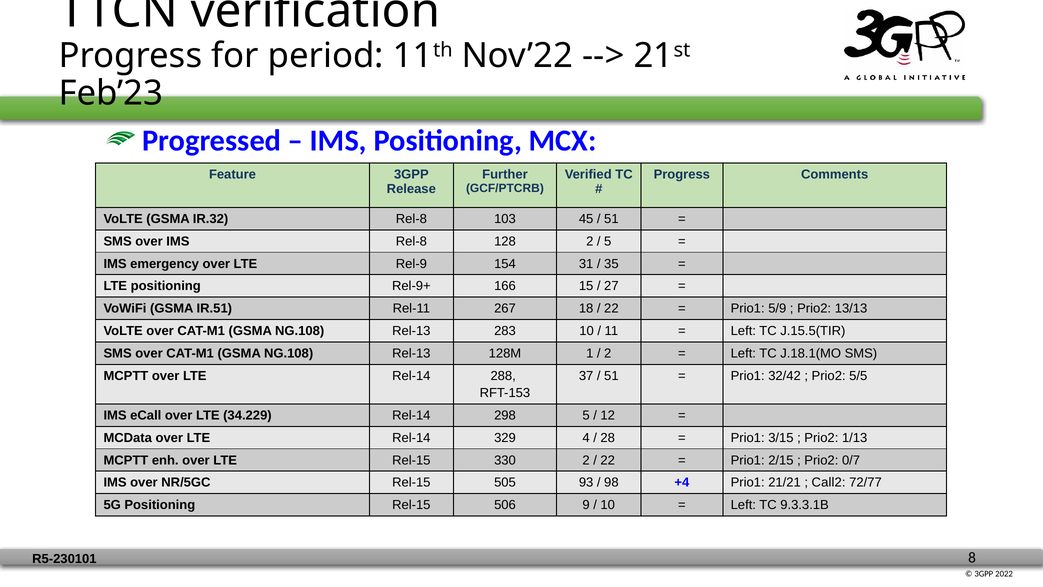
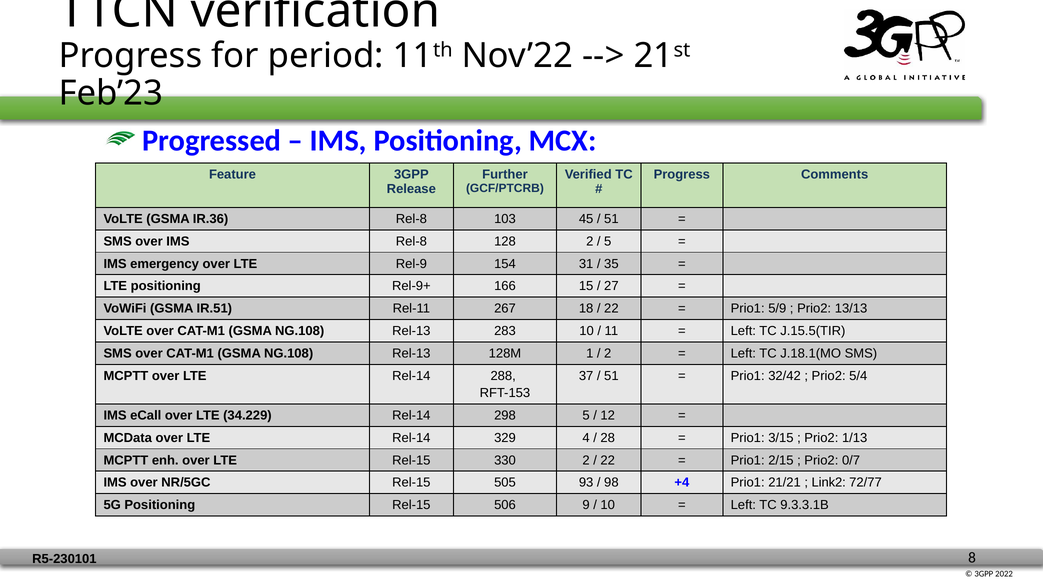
IR.32: IR.32 -> IR.36
5/5: 5/5 -> 5/4
Call2: Call2 -> Link2
